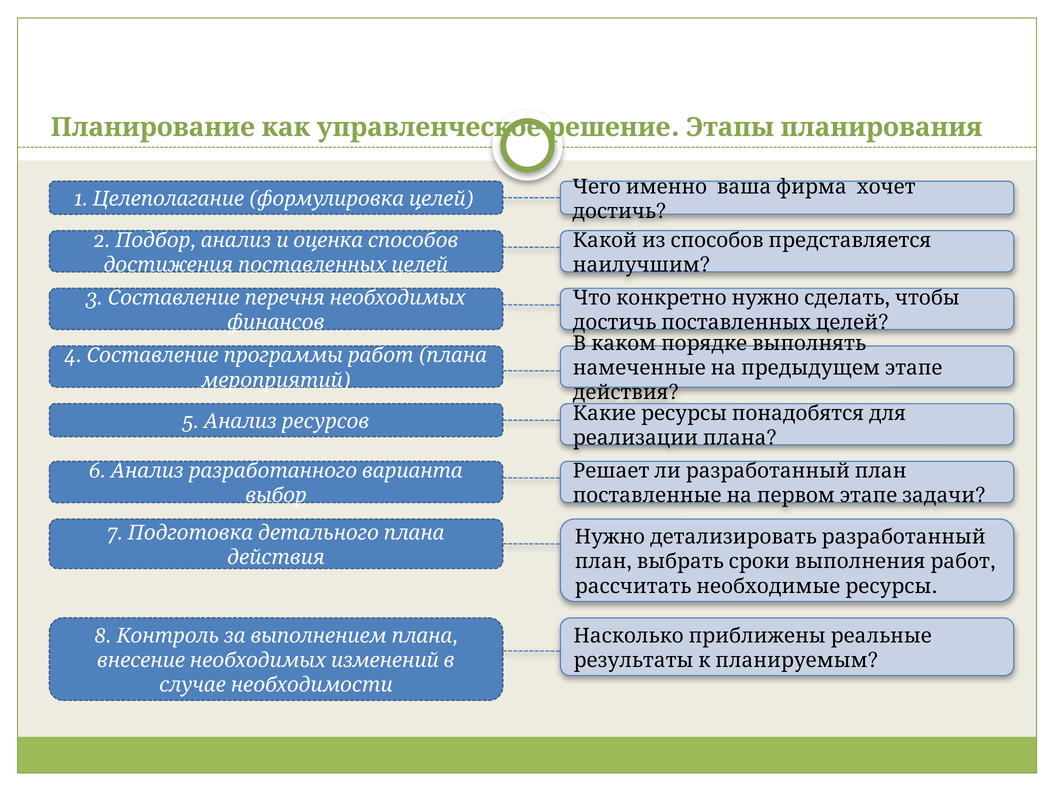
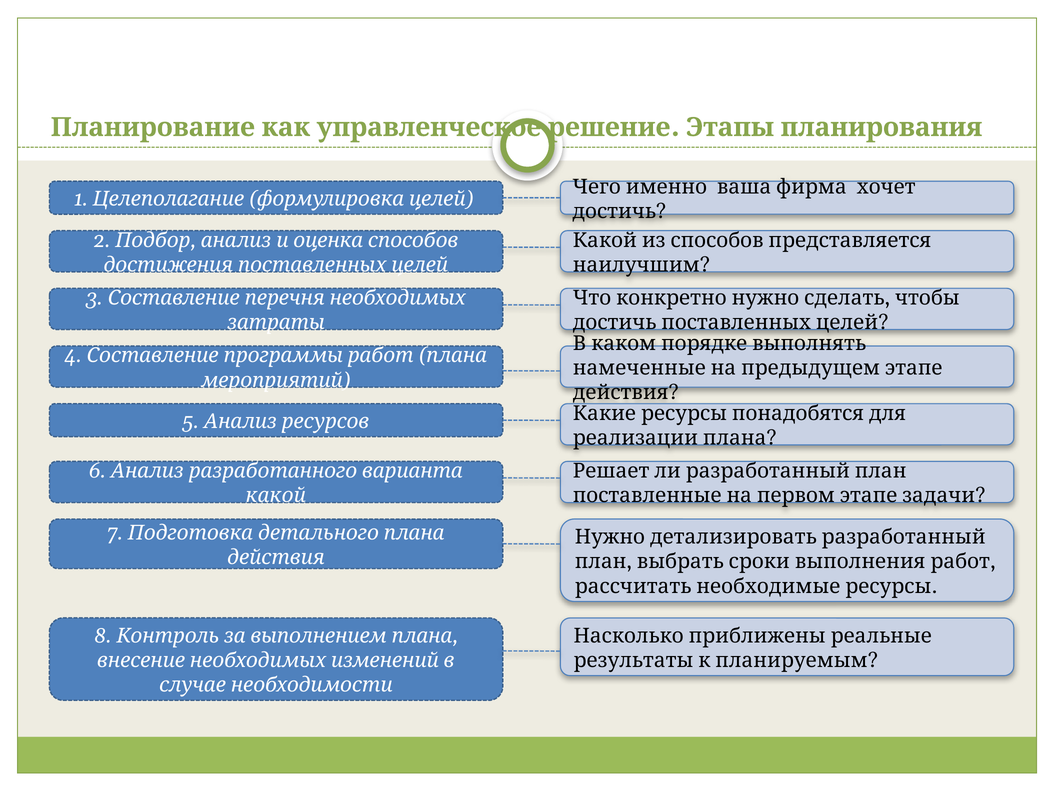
финансов: финансов -> затраты
выбор: выбор -> какой
